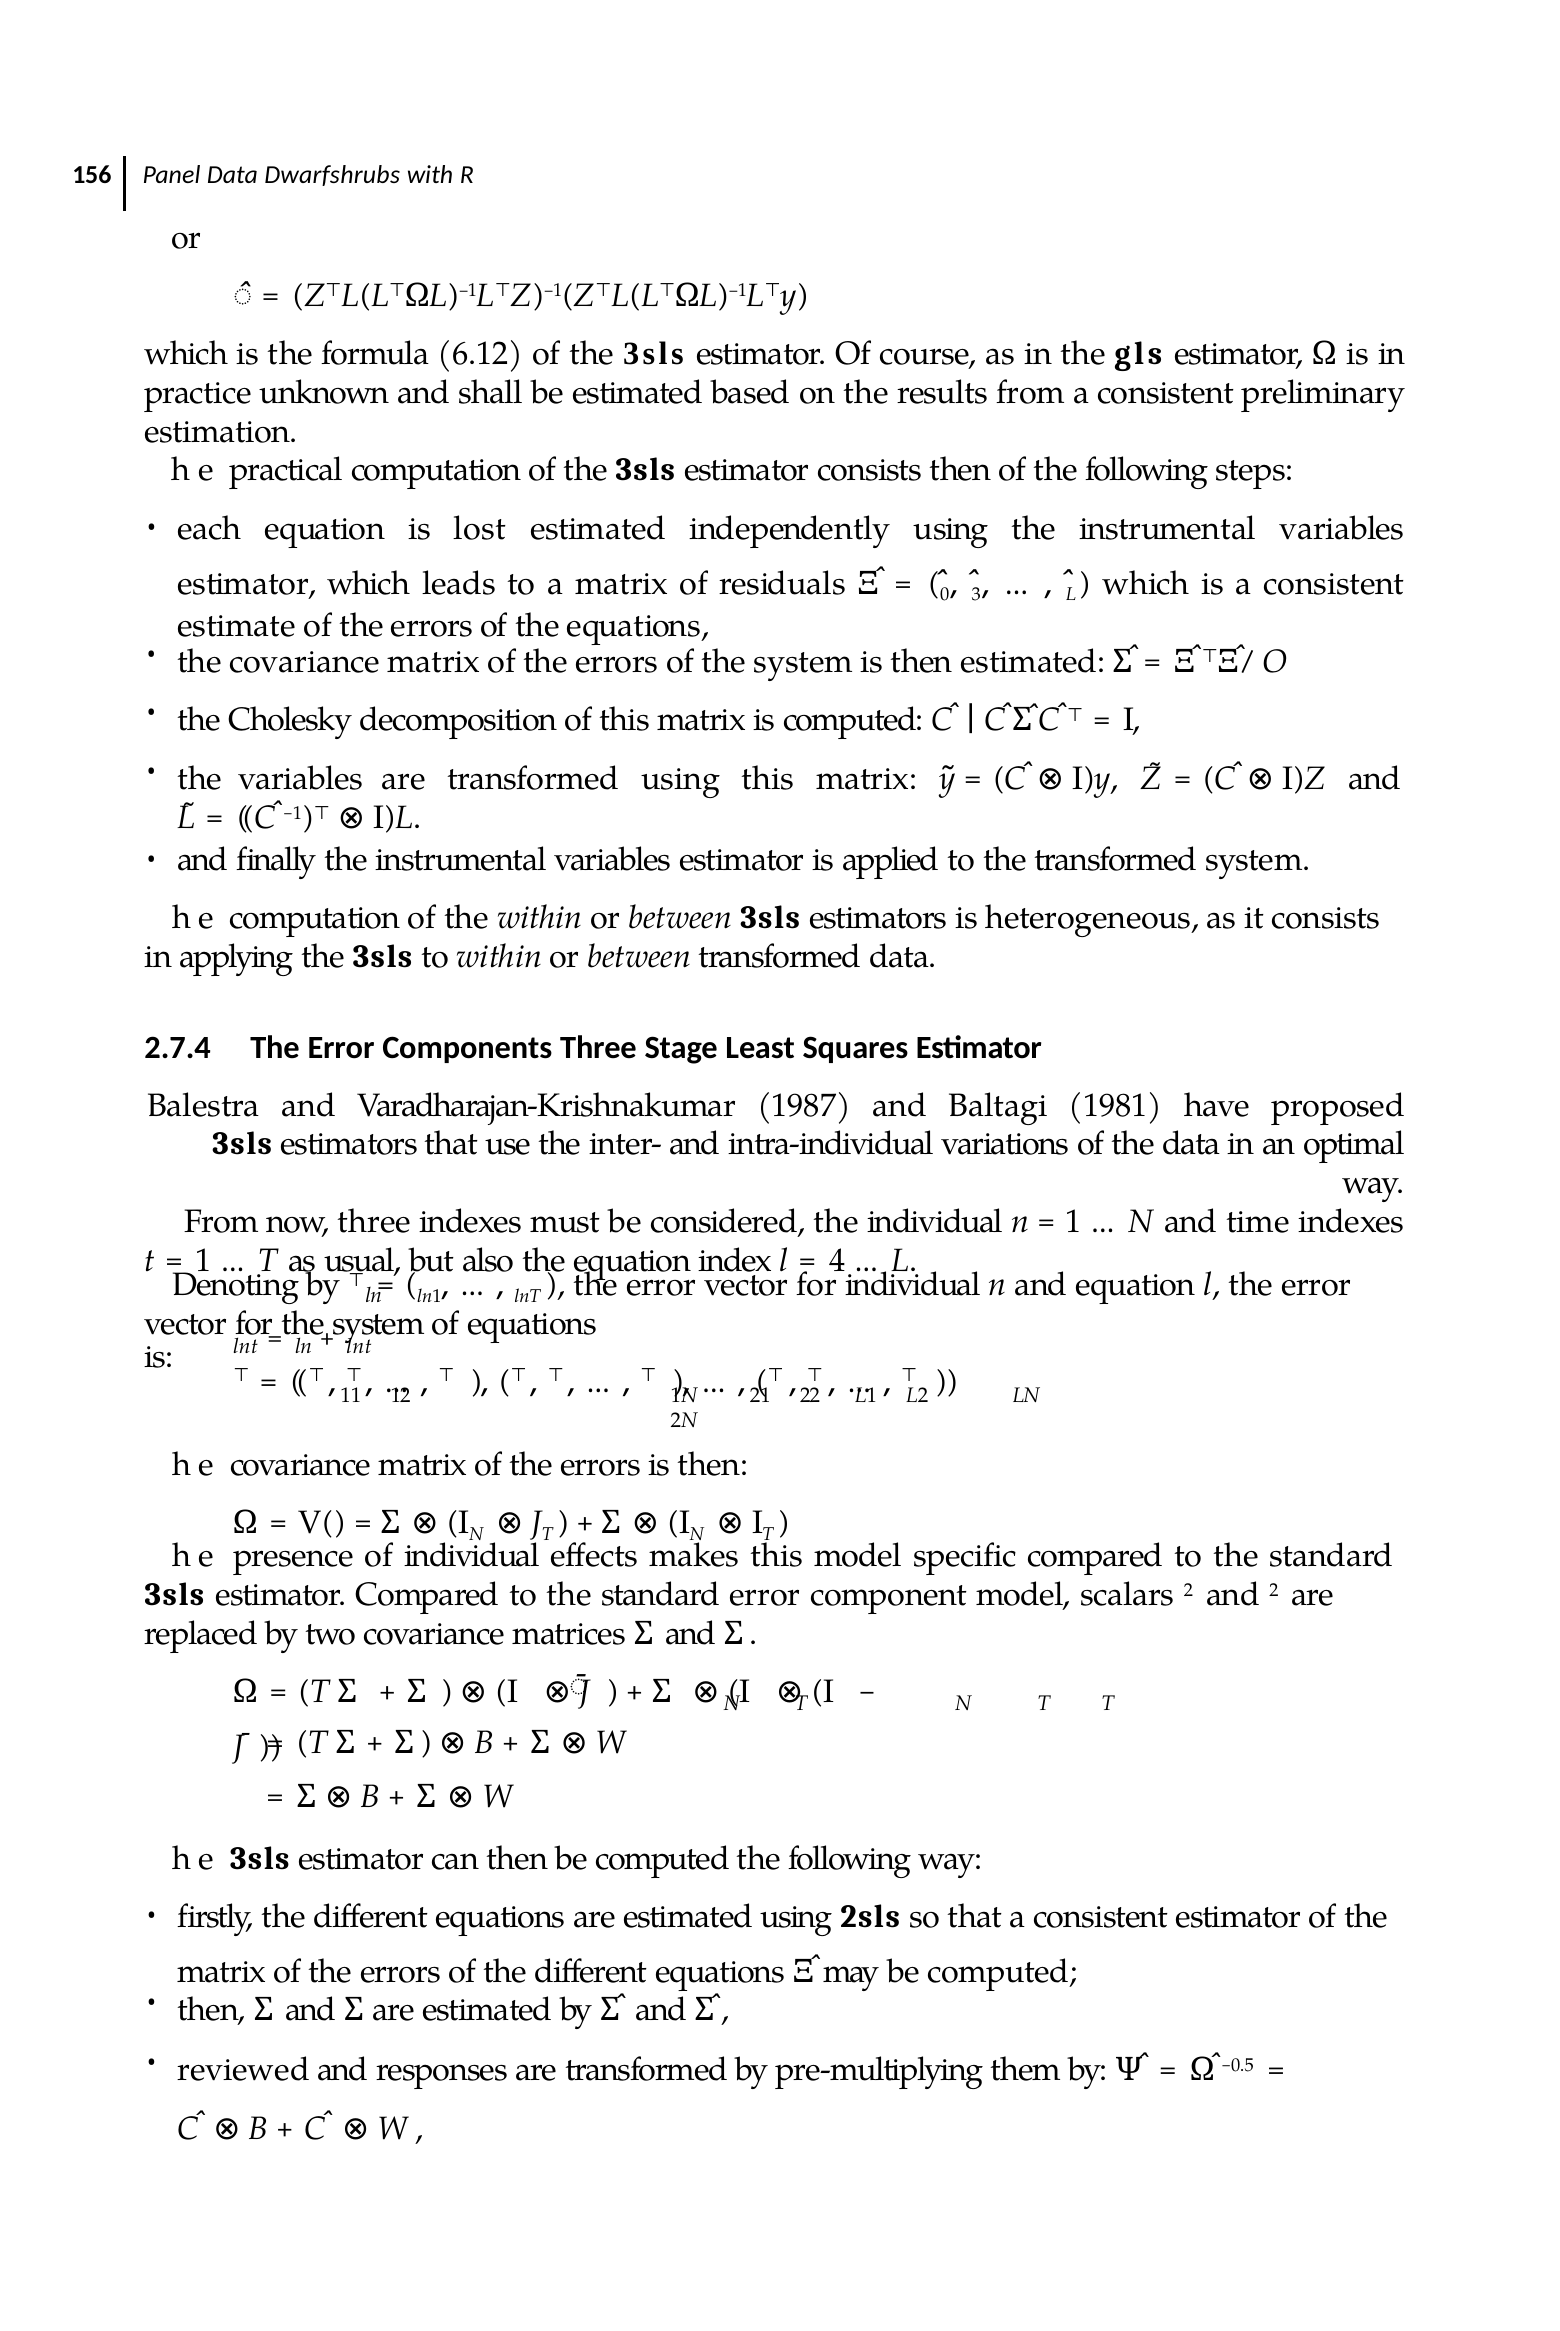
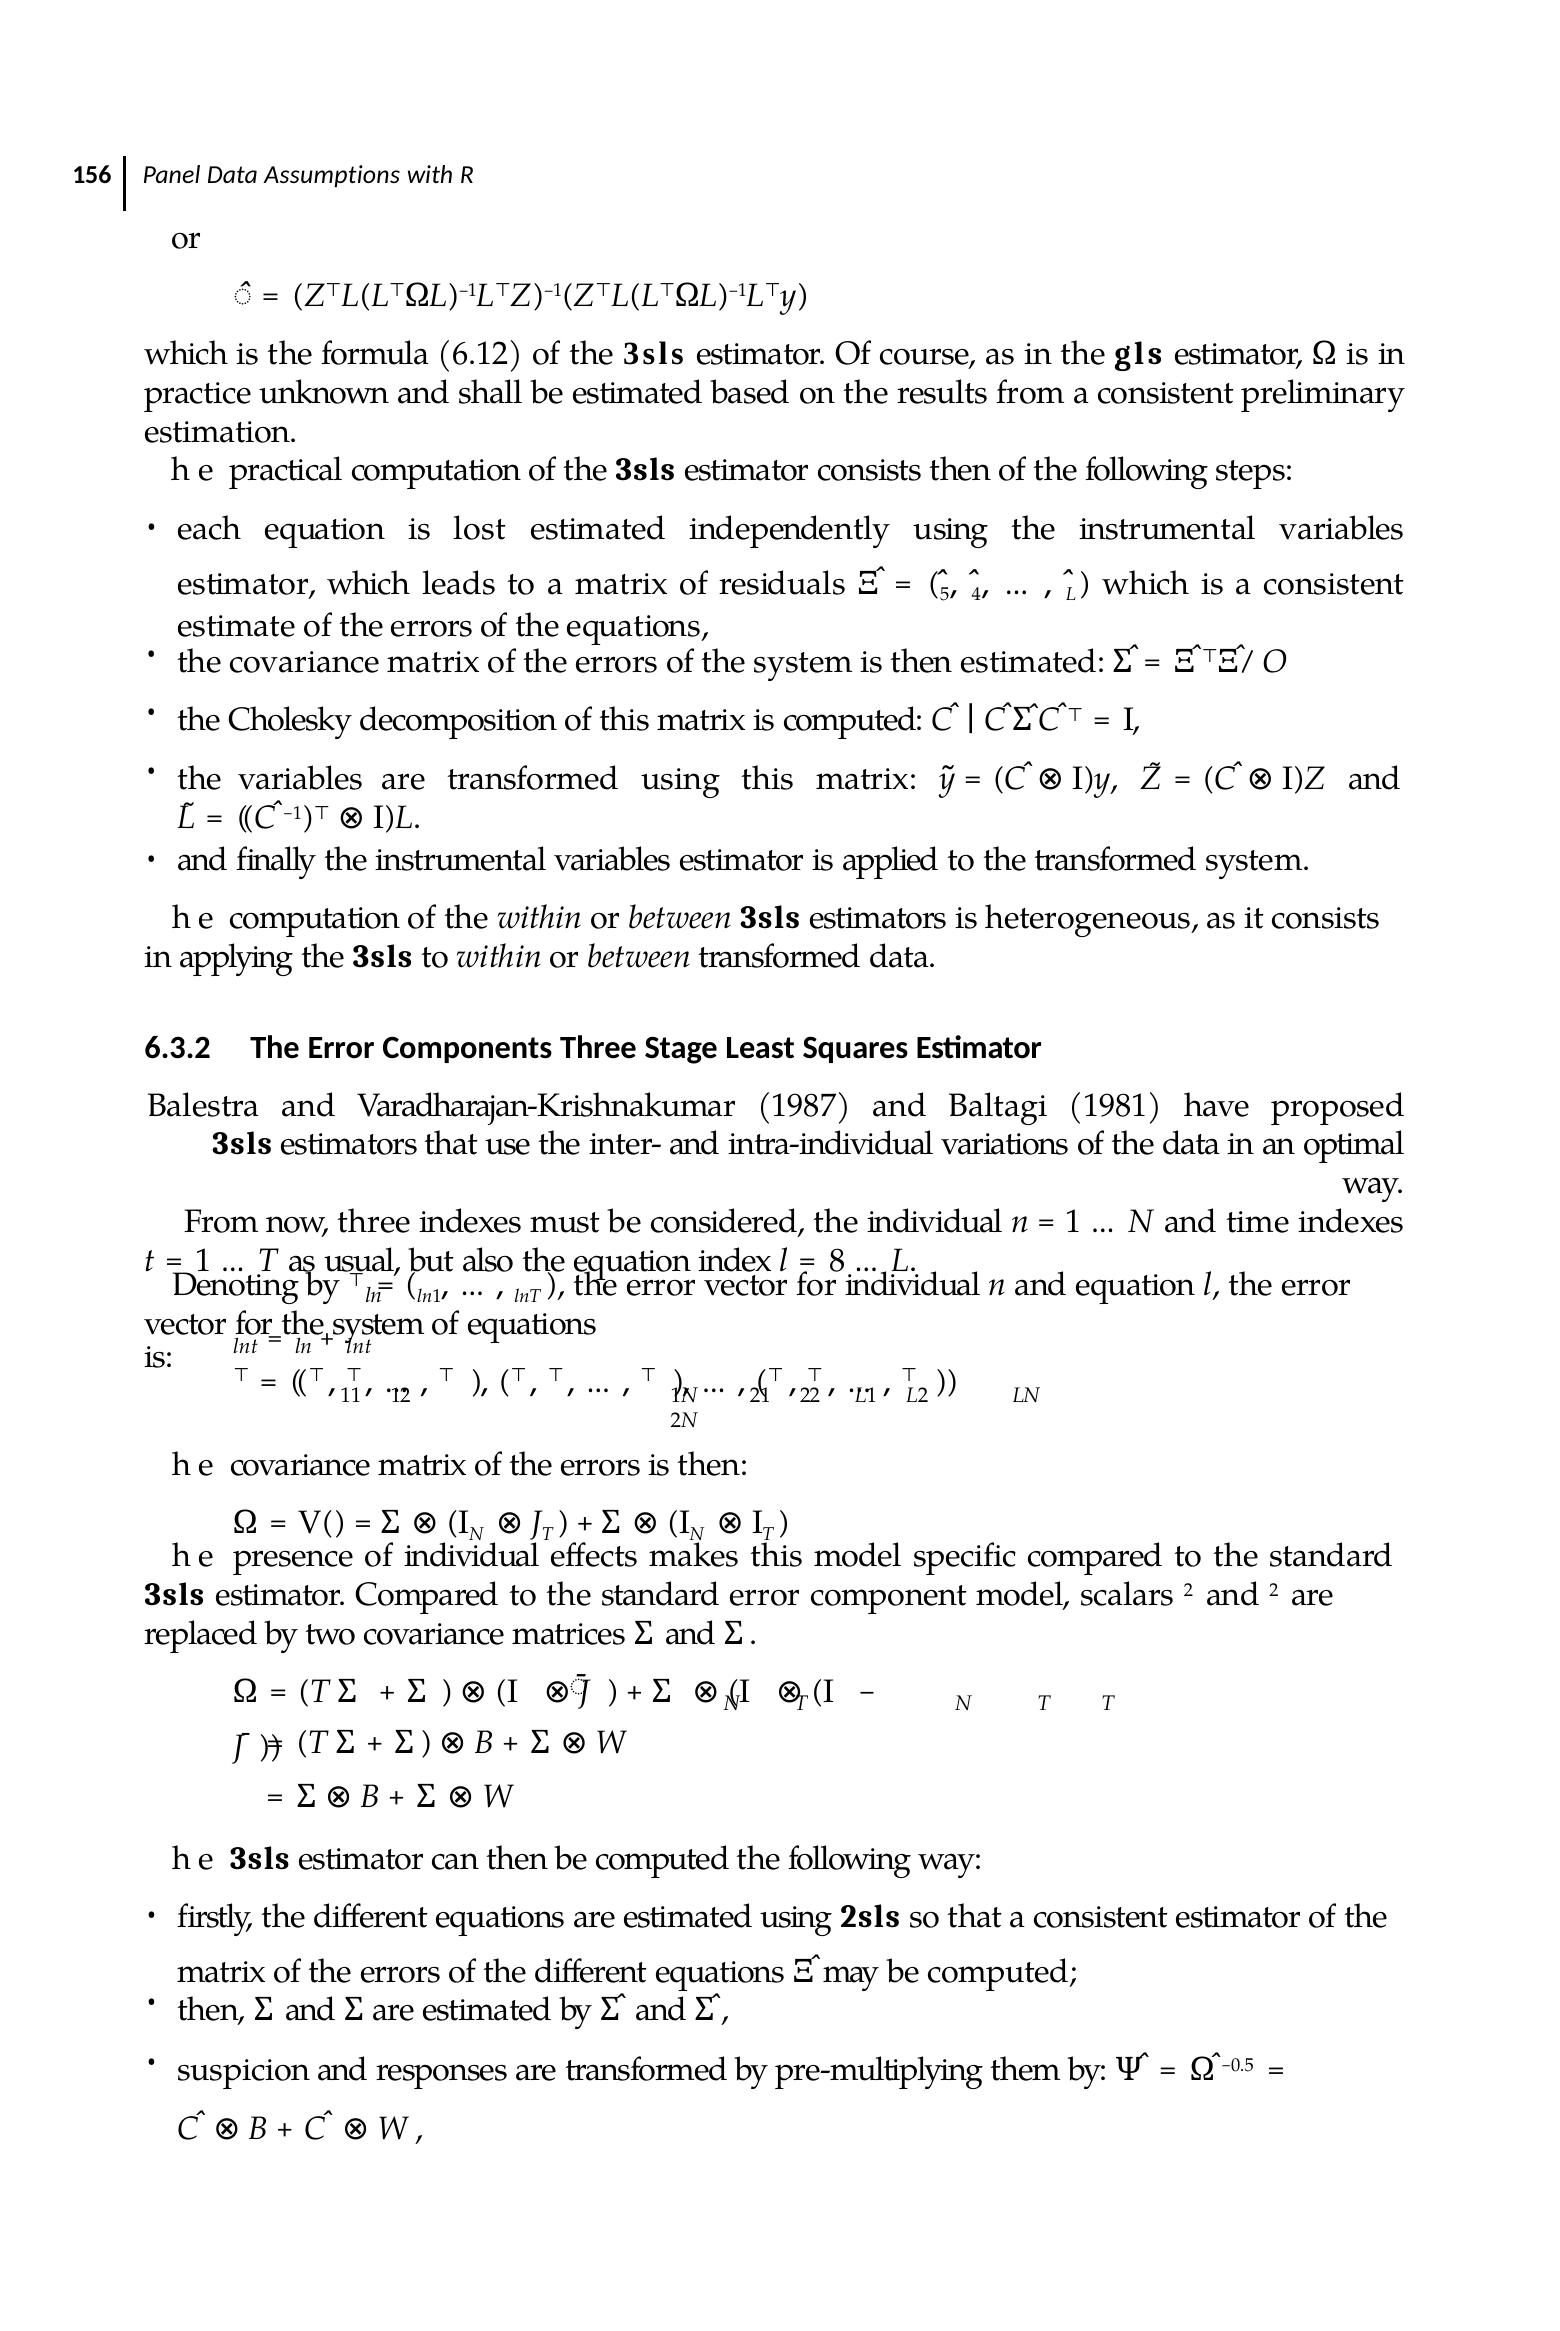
Dwarfshrubs: Dwarfshrubs -> Assumptions
0: 0 -> 5
3: 3 -> 4
2.7.4: 2.7.4 -> 6.3.2
4: 4 -> 8
reviewed: reviewed -> suspicion
